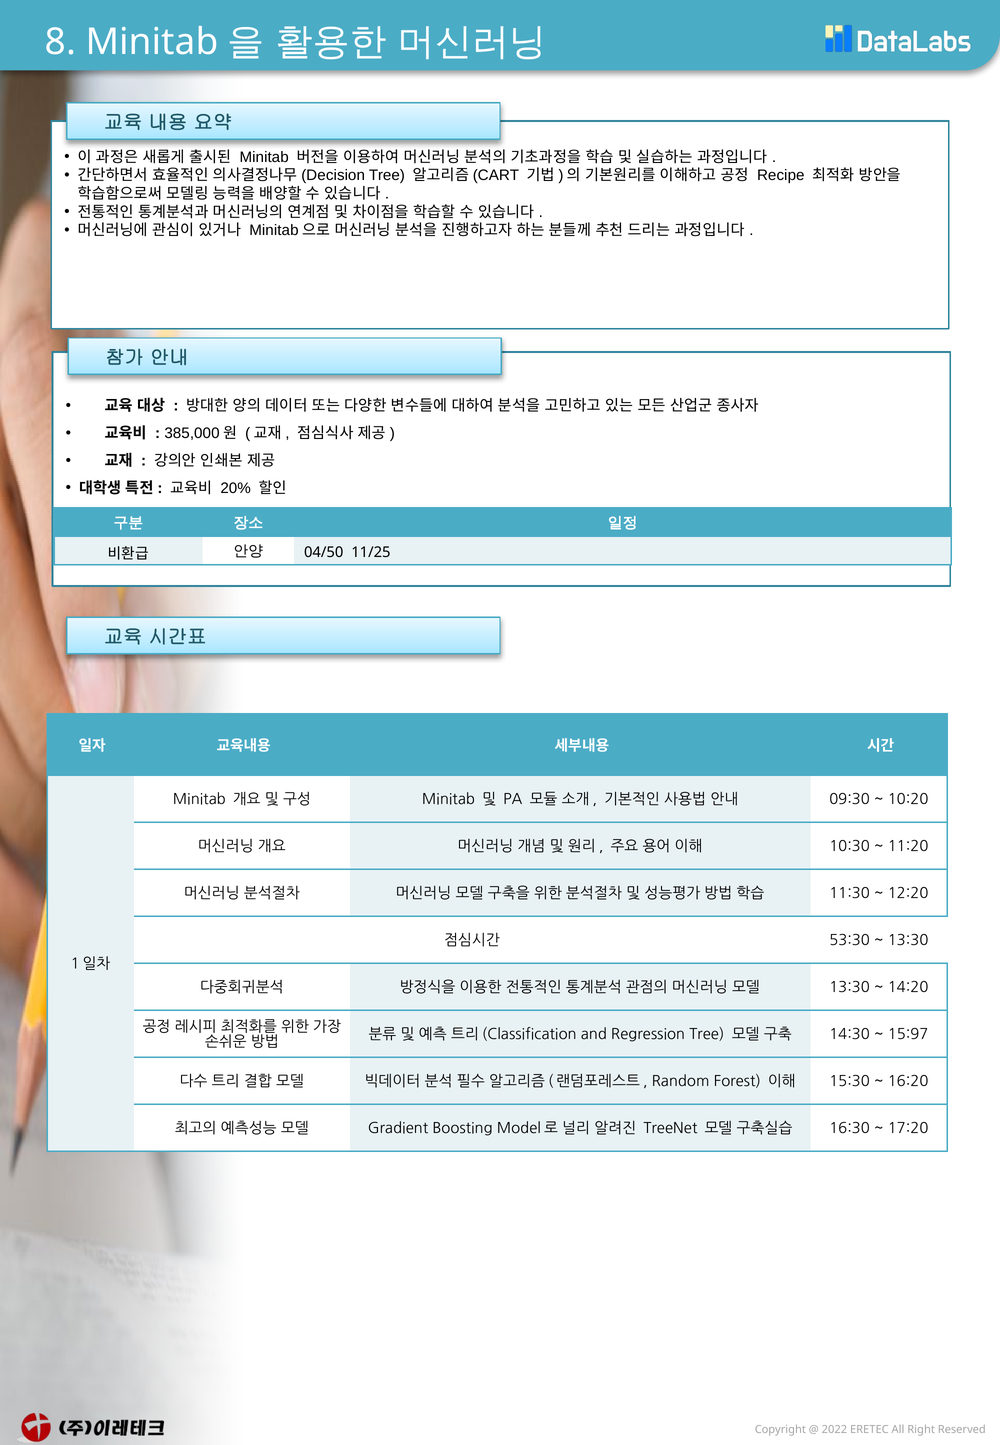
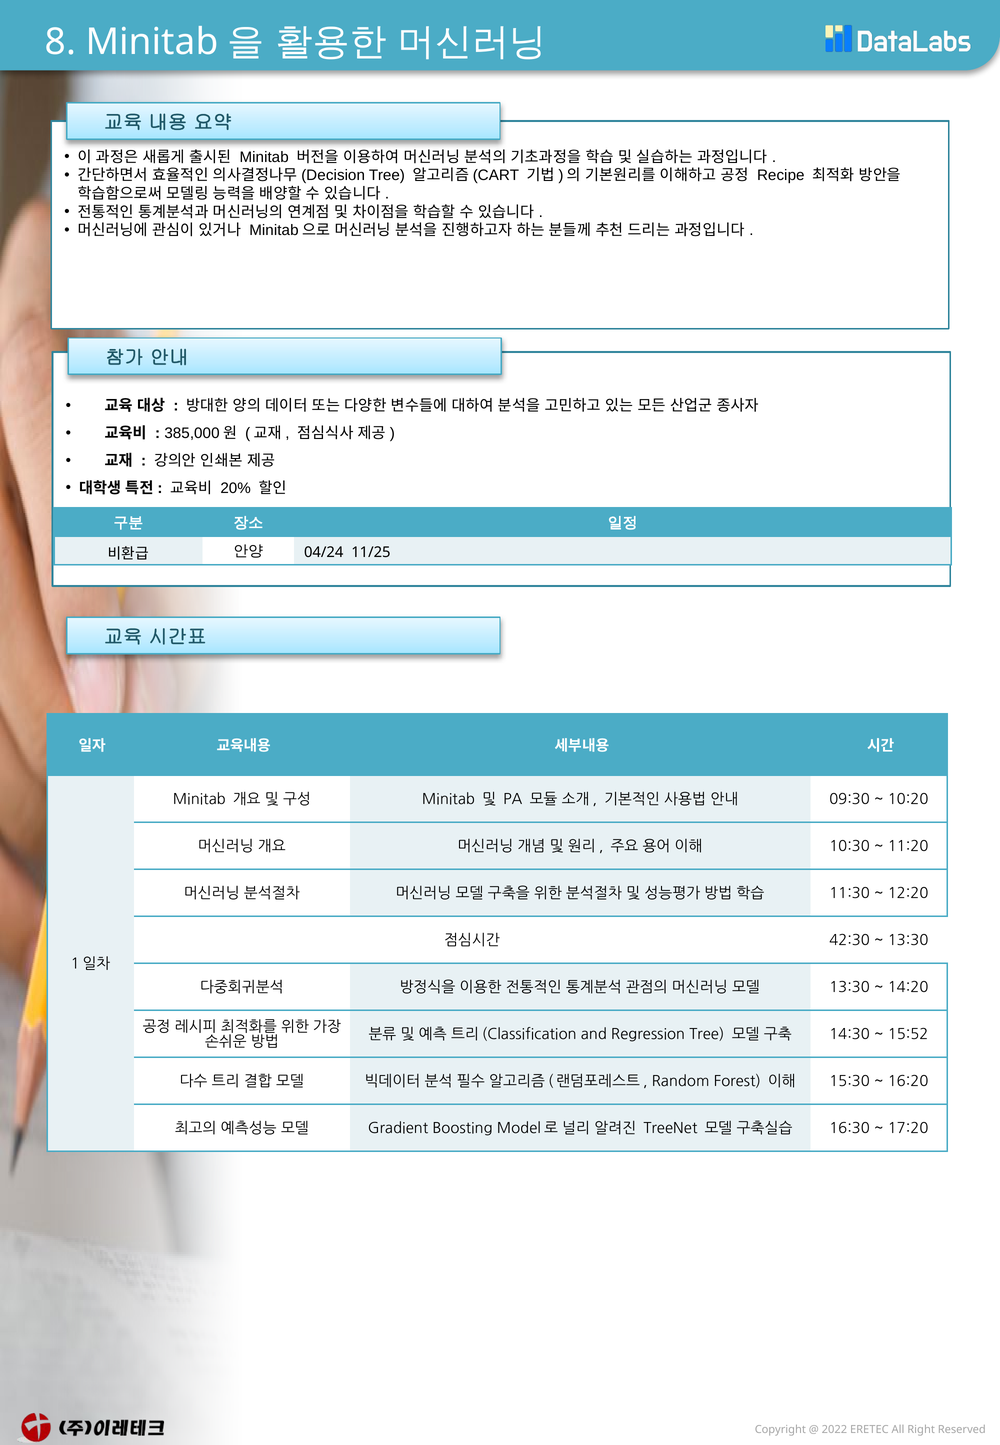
04/50: 04/50 -> 04/24
53:30: 53:30 -> 42:30
15:97: 15:97 -> 15:52
